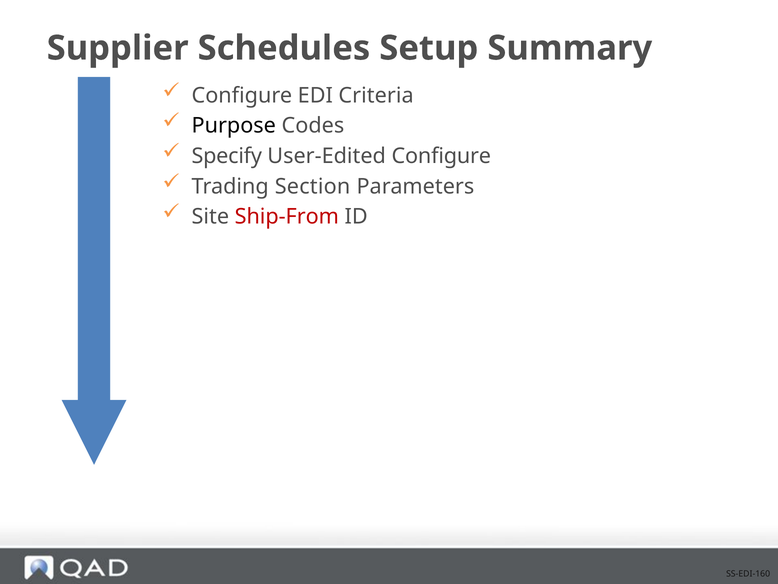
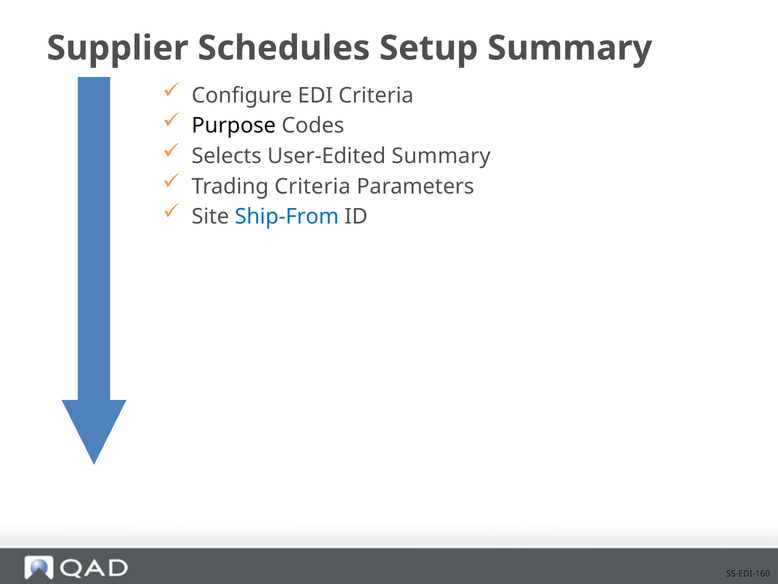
Specify: Specify -> Selects
User-Edited Configure: Configure -> Summary
Trading Section: Section -> Criteria
Ship-From colour: red -> blue
